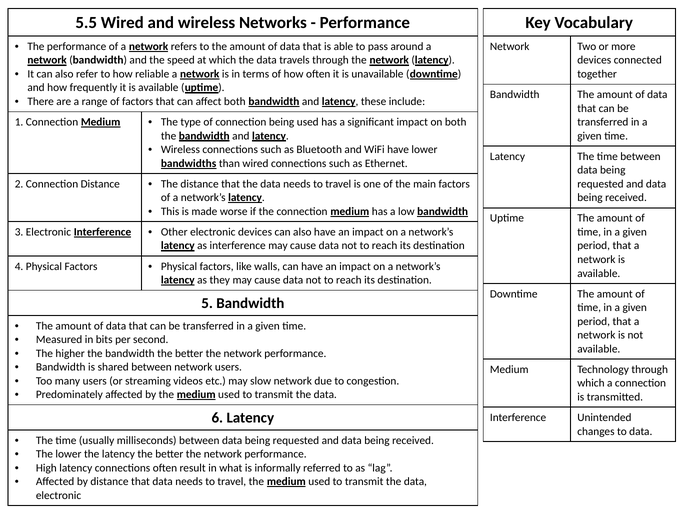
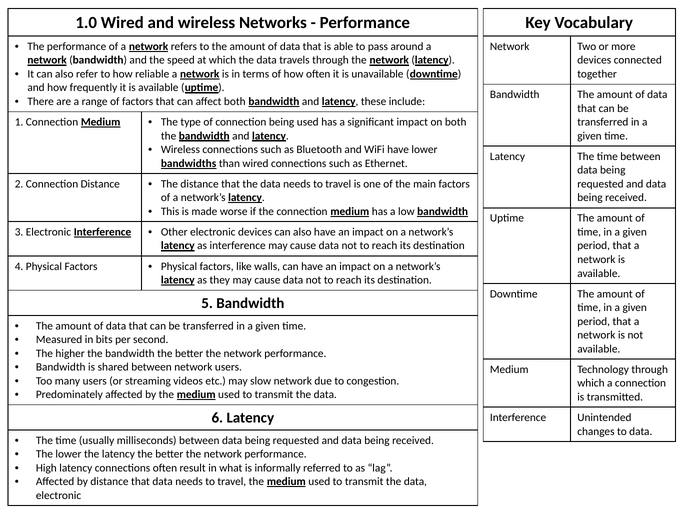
5.5: 5.5 -> 1.0
